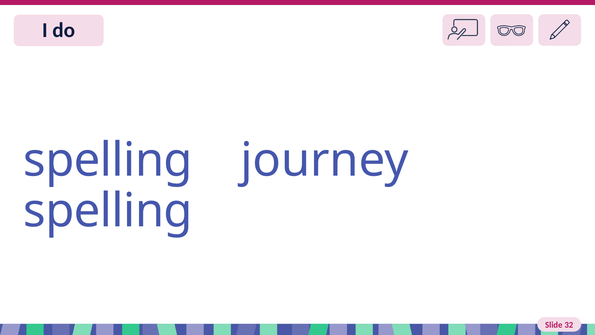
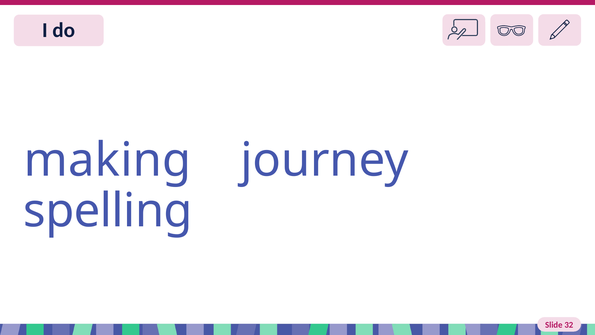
spelling at (108, 160): spelling -> making
